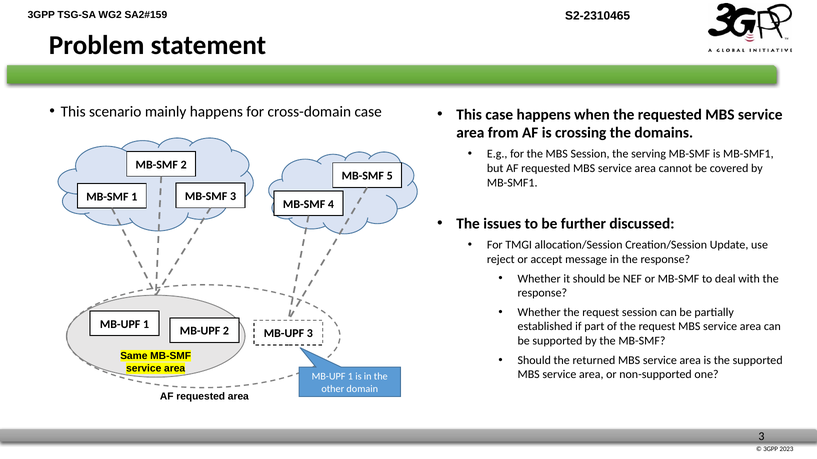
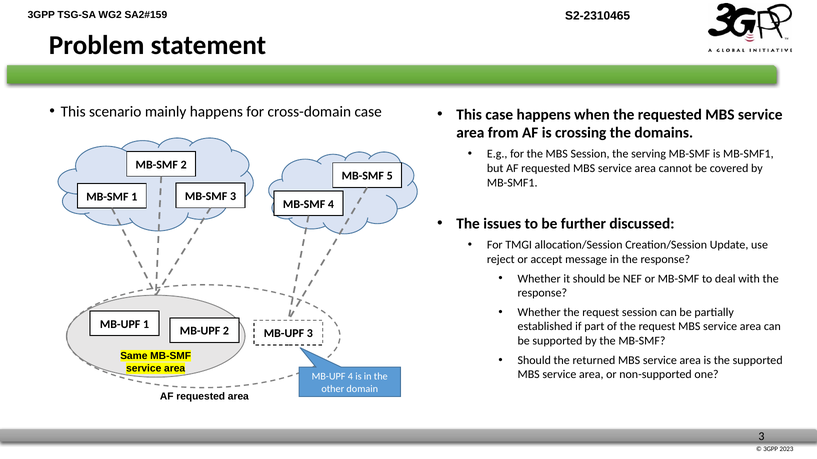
1 at (350, 377): 1 -> 4
